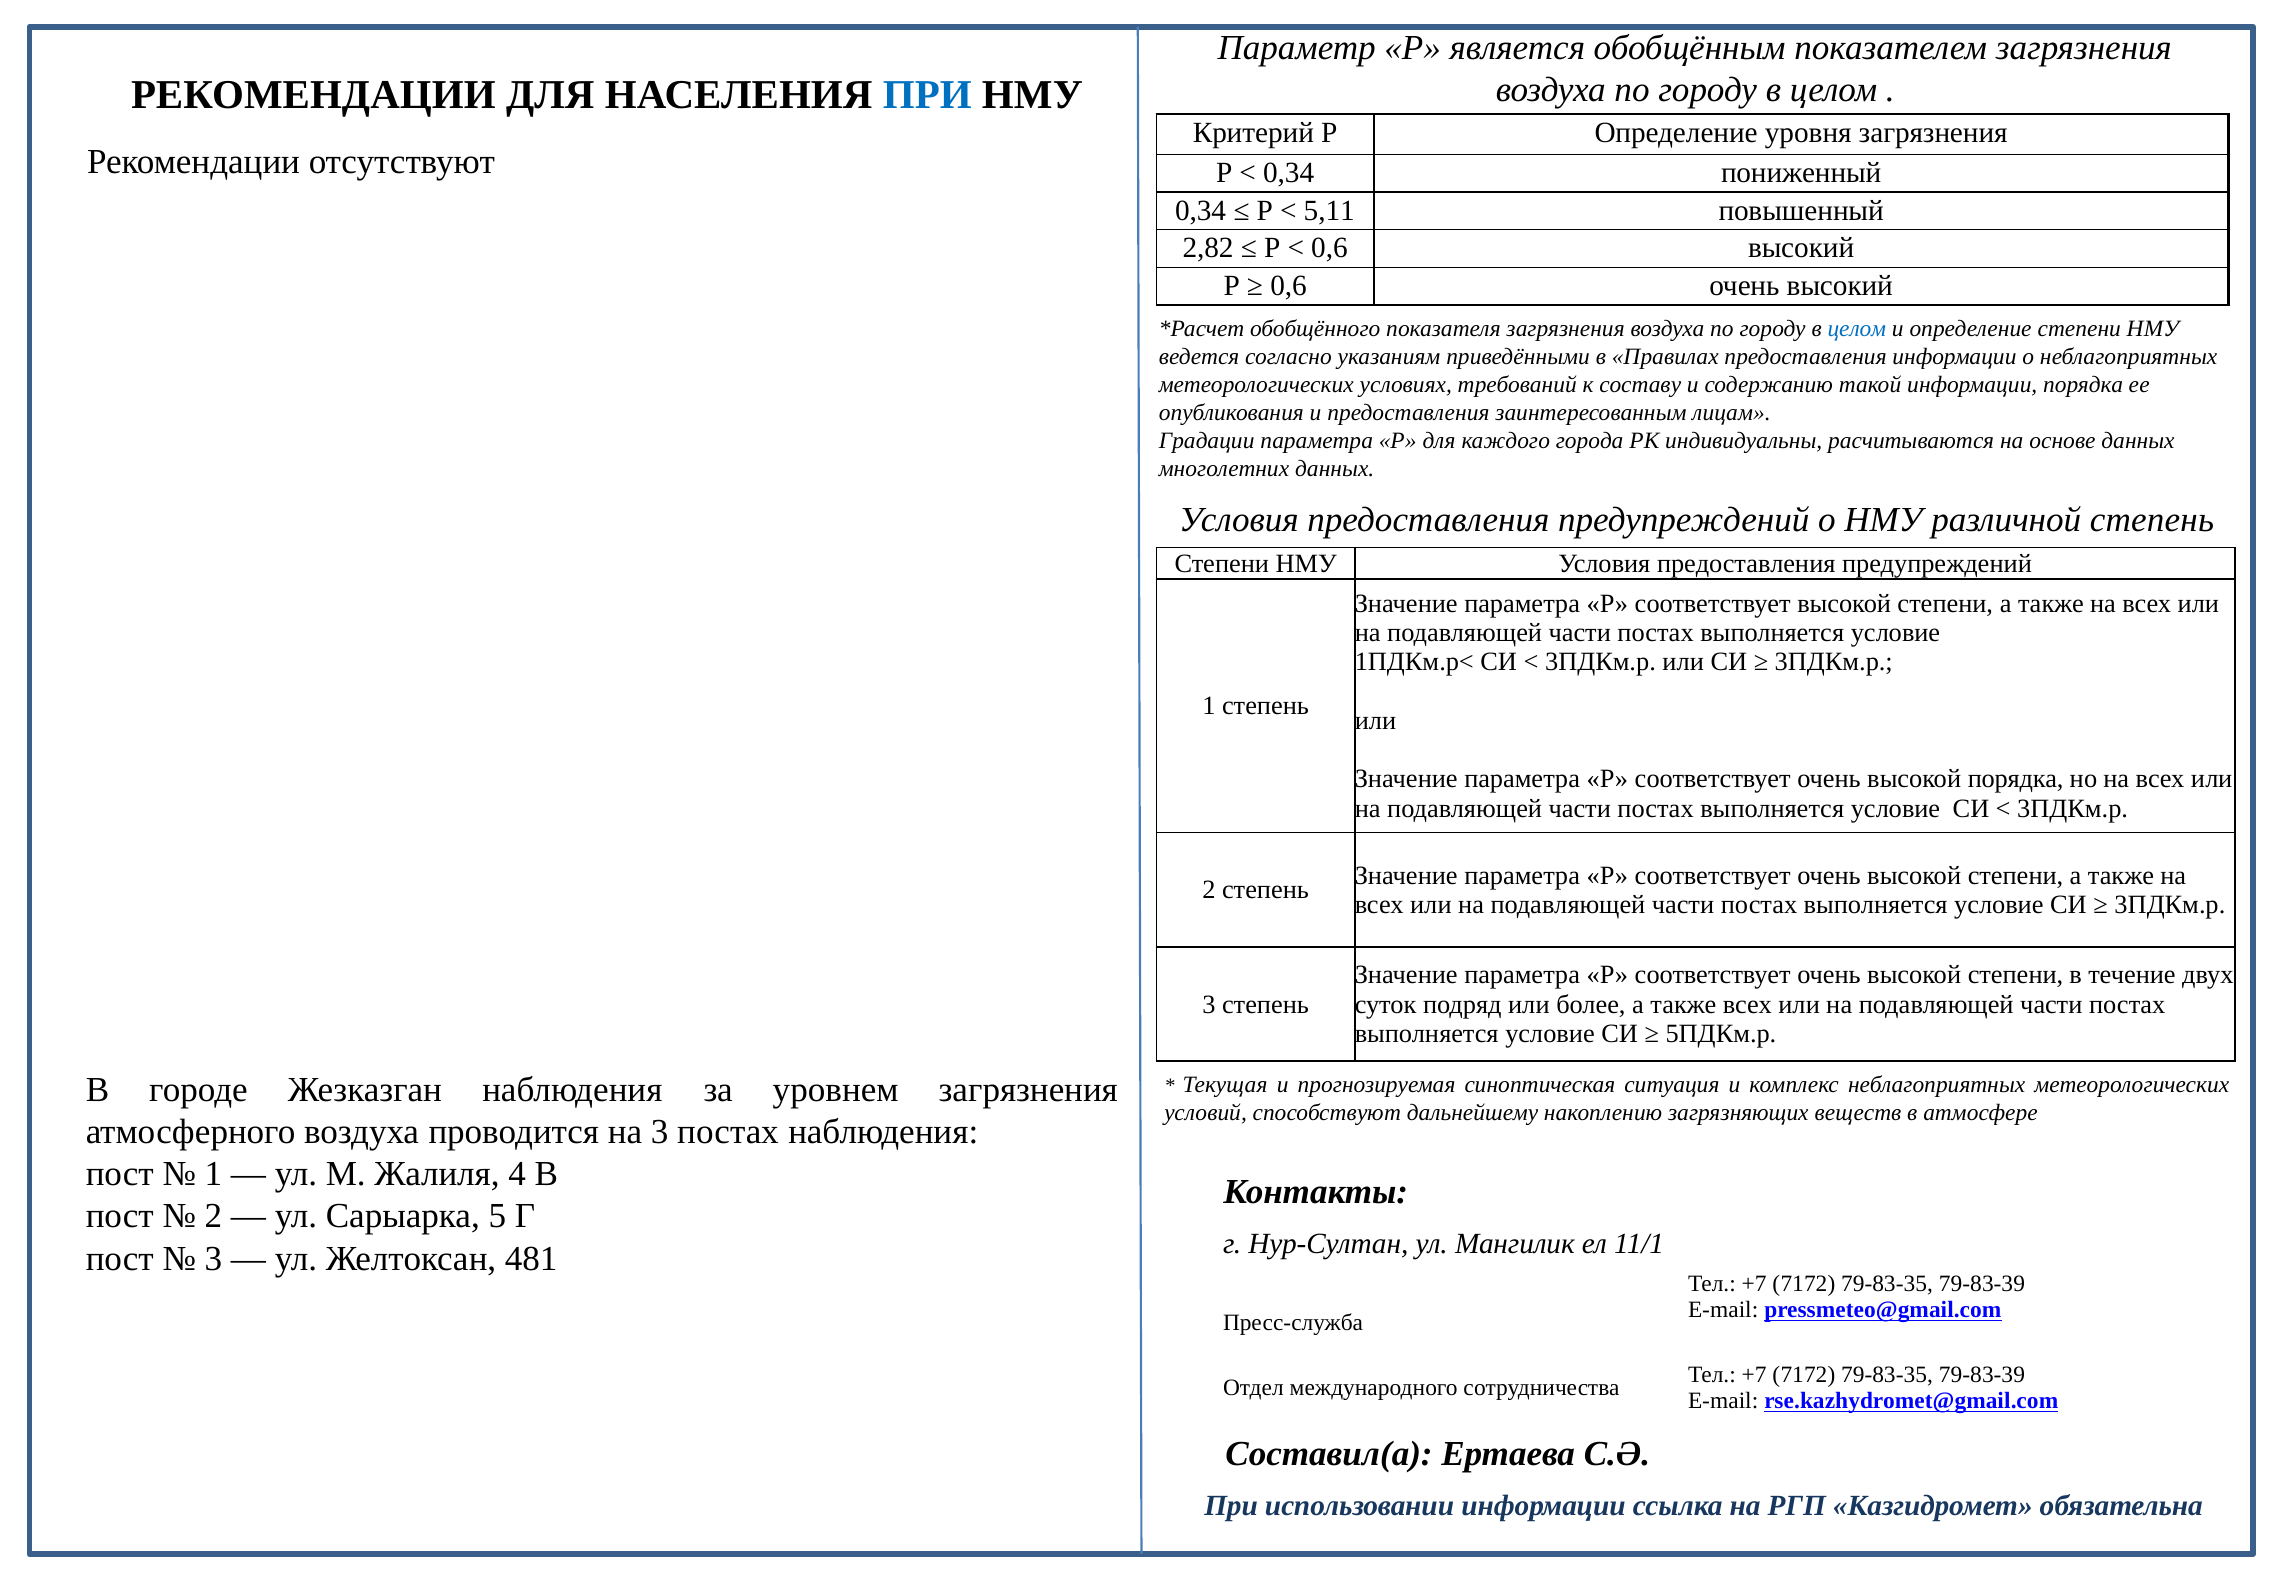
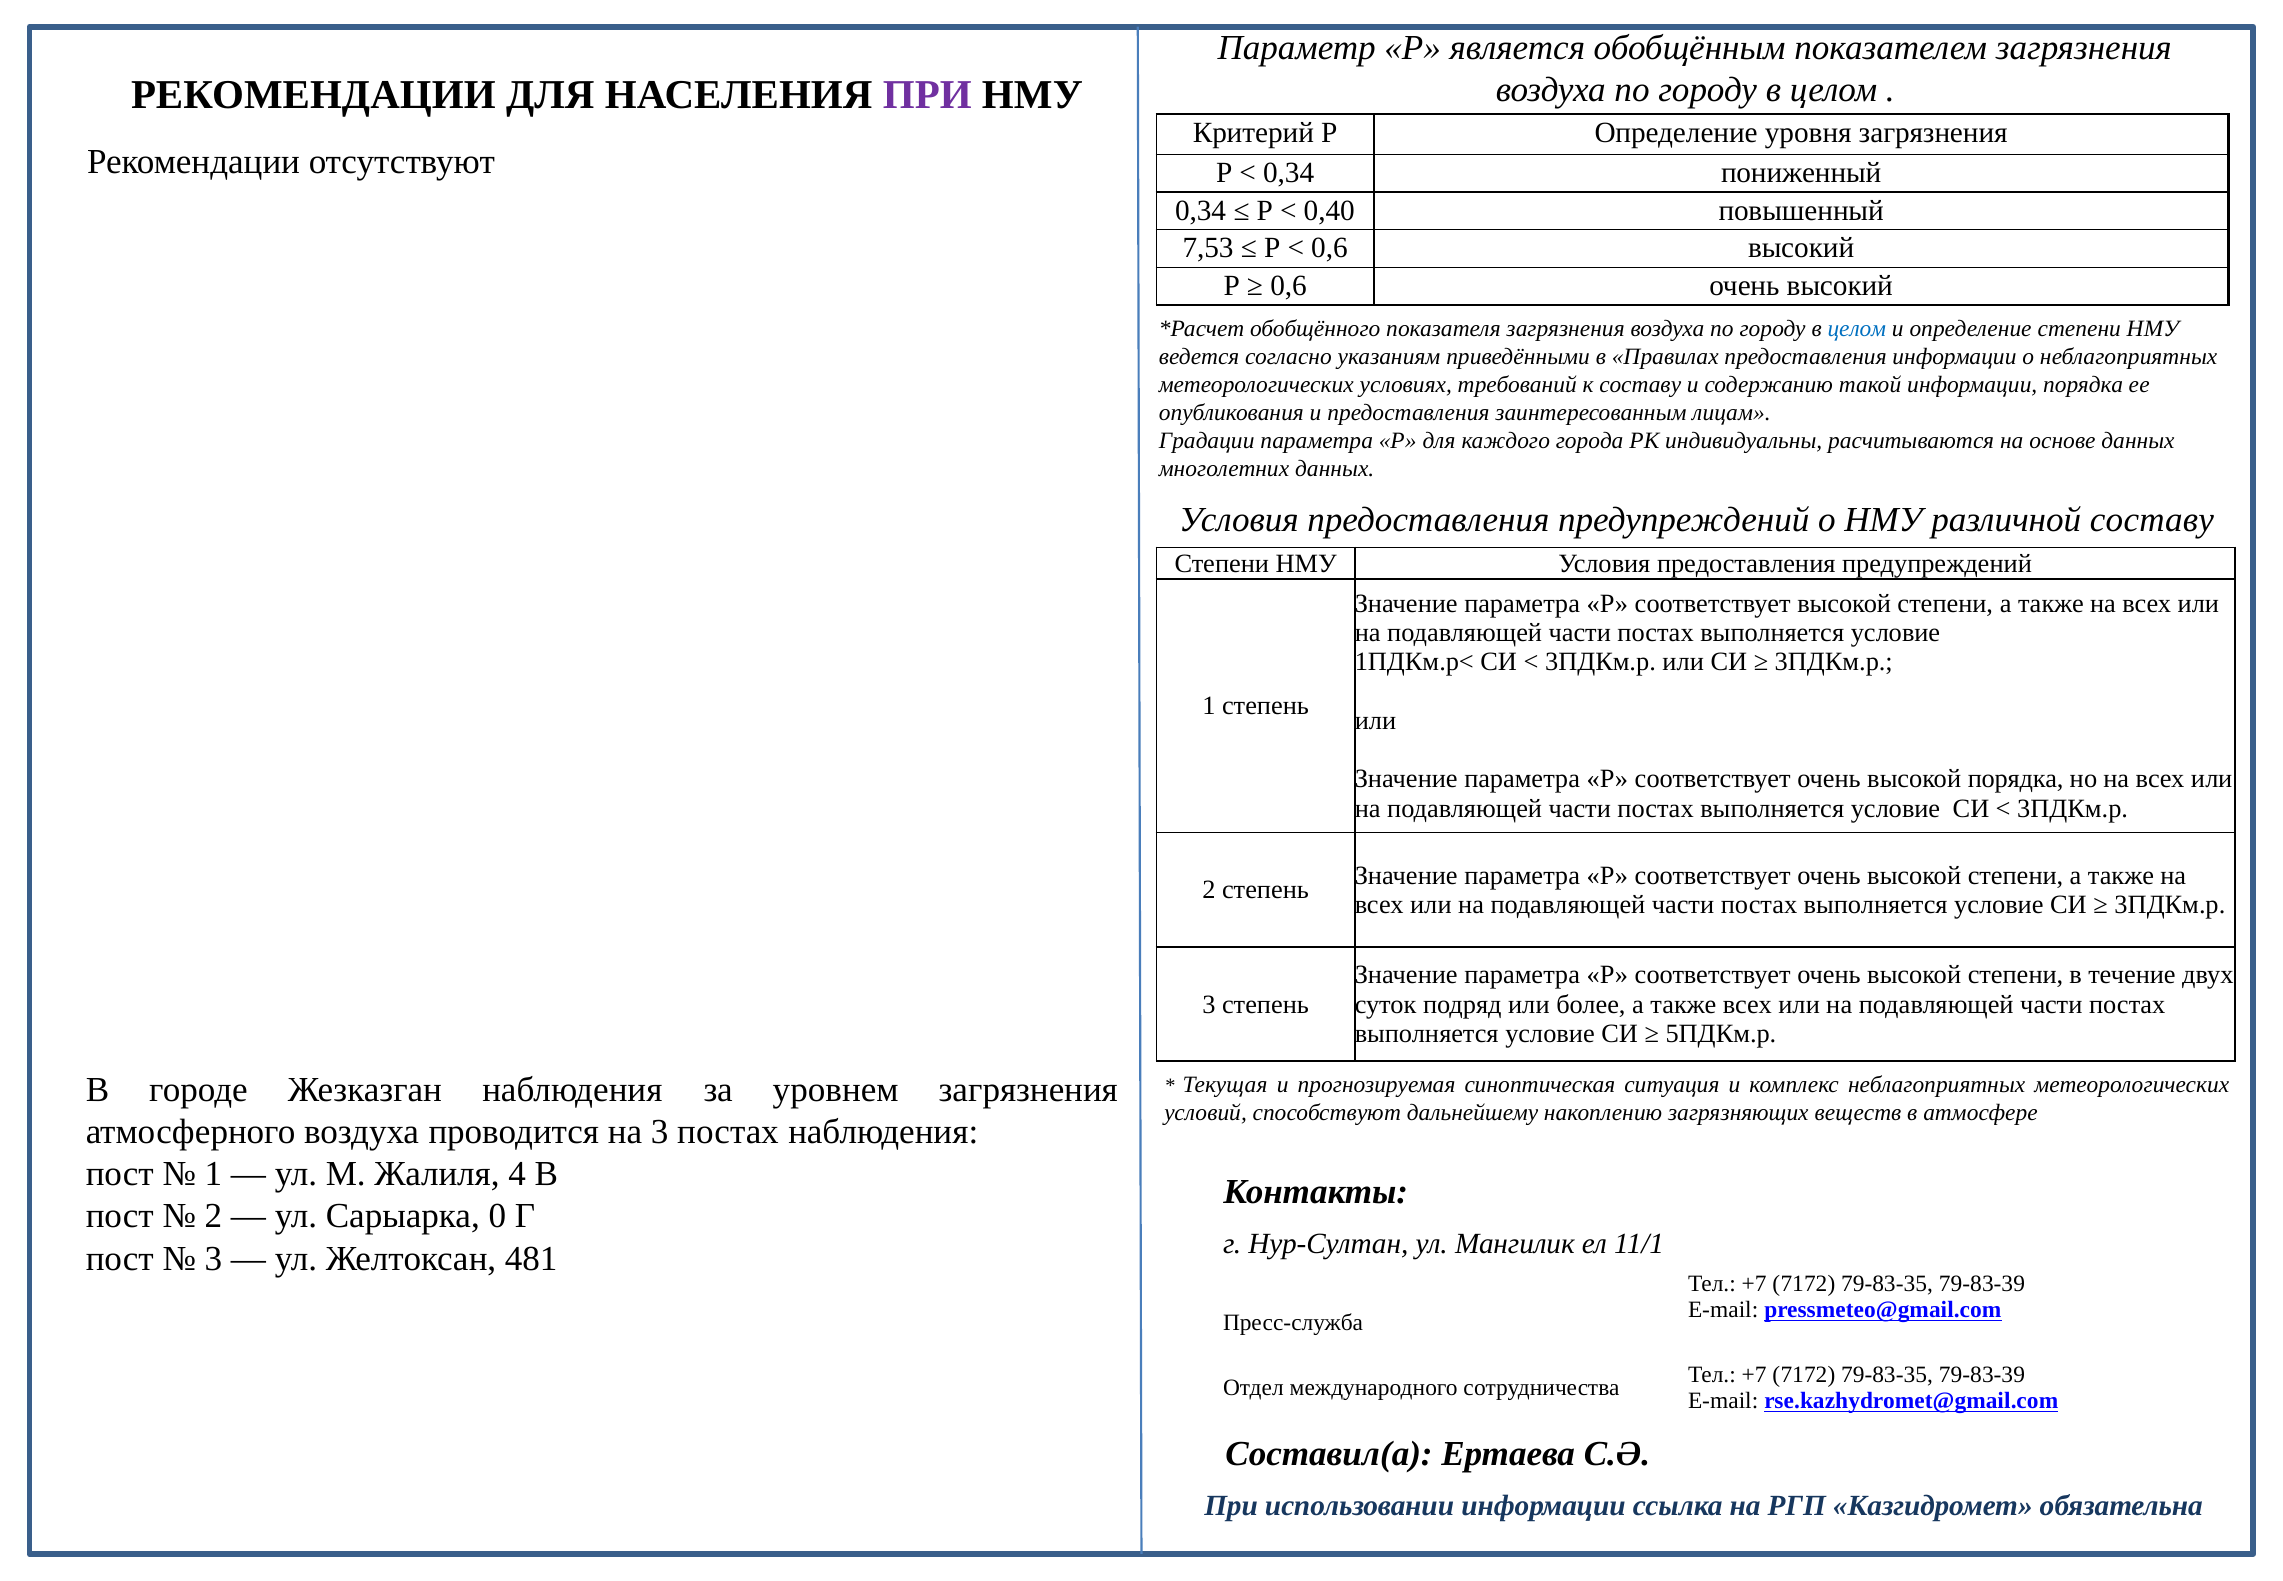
ПРИ at (927, 95) colour: blue -> purple
5,11: 5,11 -> 0,40
2,82: 2,82 -> 7,53
различной степень: степень -> составу
5: 5 -> 0
